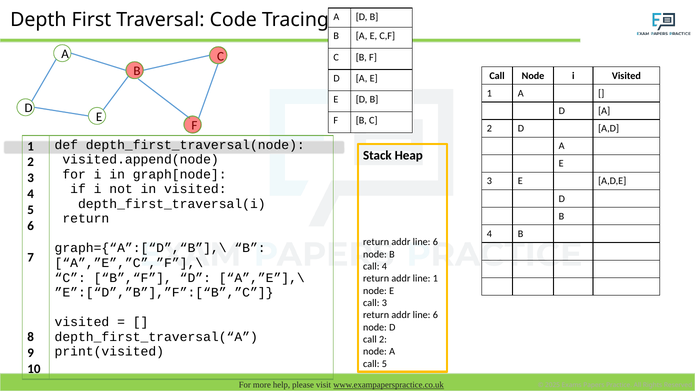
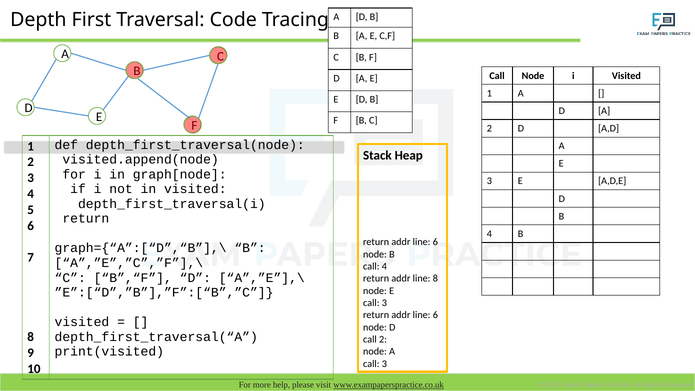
line 1: 1 -> 8
5 at (384, 364): 5 -> 3
